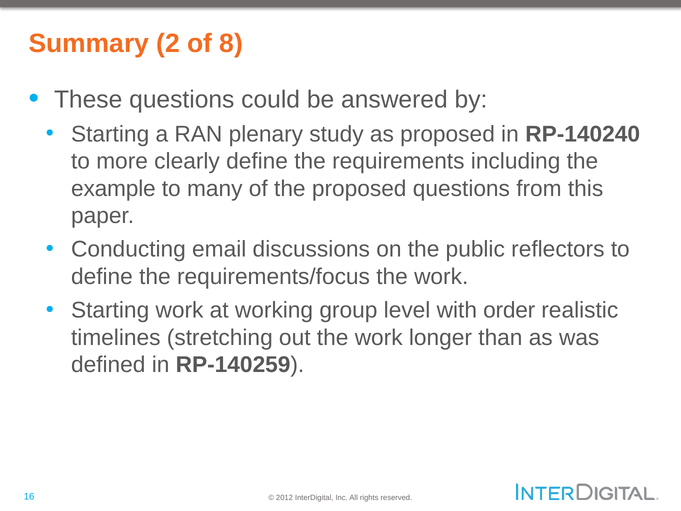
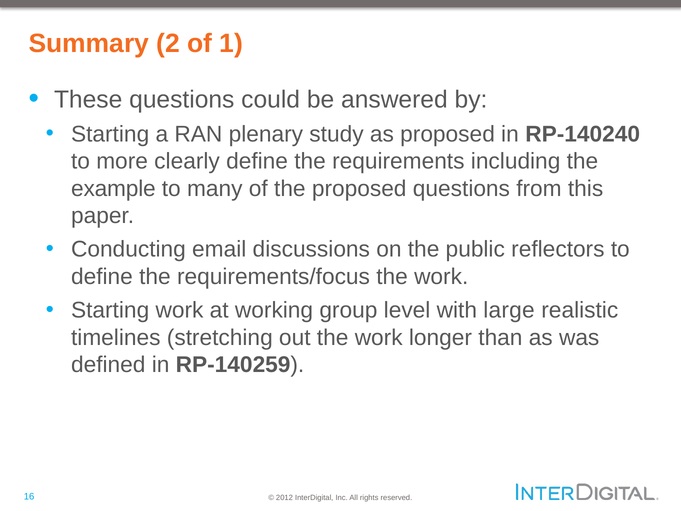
8: 8 -> 1
order: order -> large
